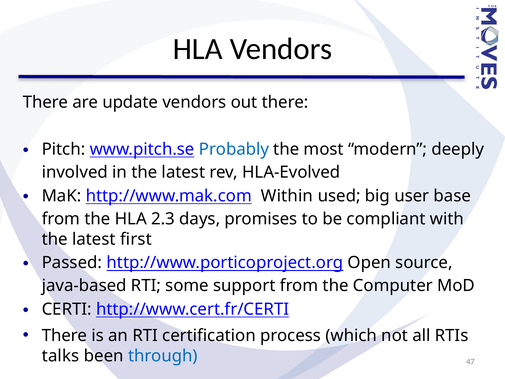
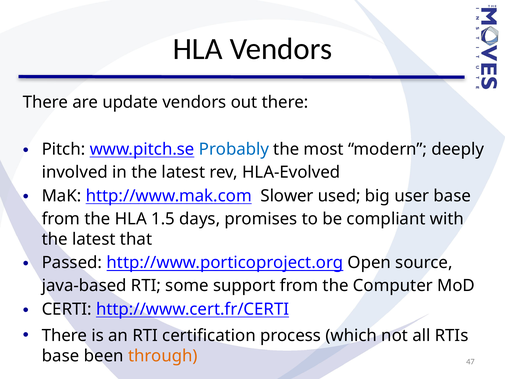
Within: Within -> Slower
2.3: 2.3 -> 1.5
first: first -> that
talks at (61, 356): talks -> base
through colour: blue -> orange
